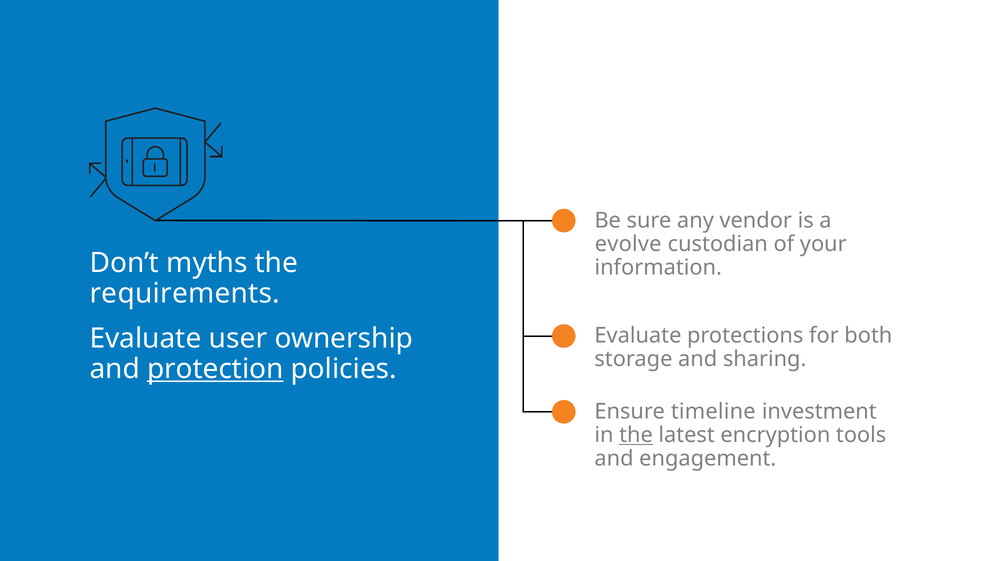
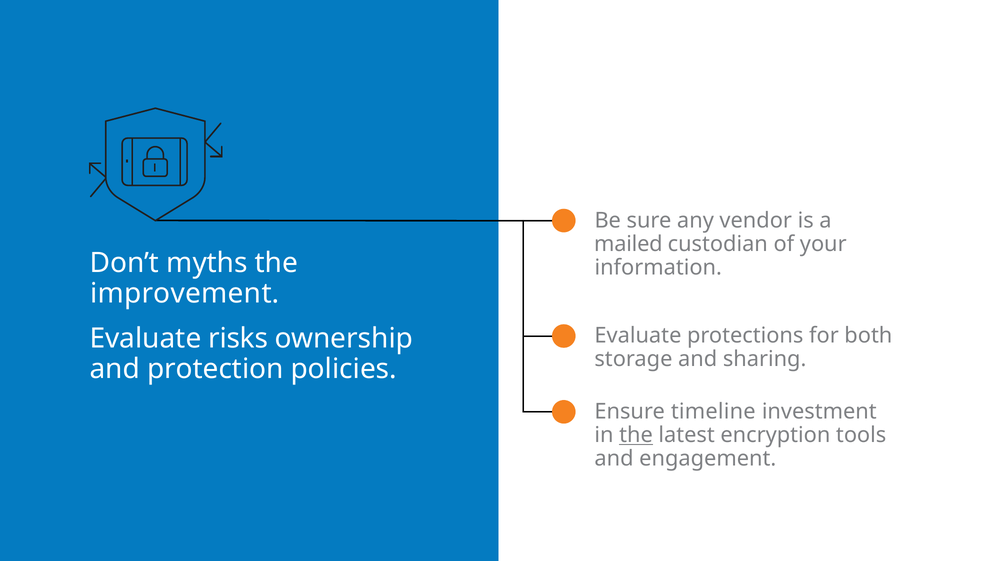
evolve: evolve -> mailed
requirements: requirements -> improvement
user: user -> risks
protection underline: present -> none
